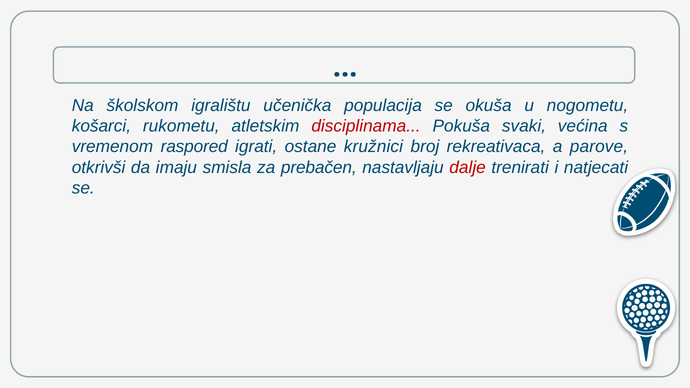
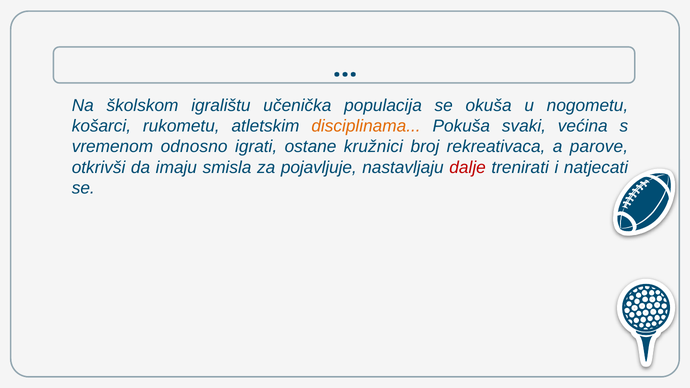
disciplinama colour: red -> orange
raspored: raspored -> odnosno
prebačen: prebačen -> pojavljuje
